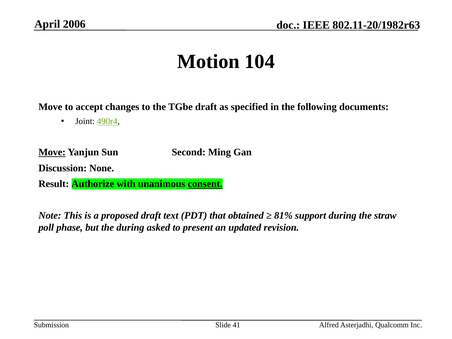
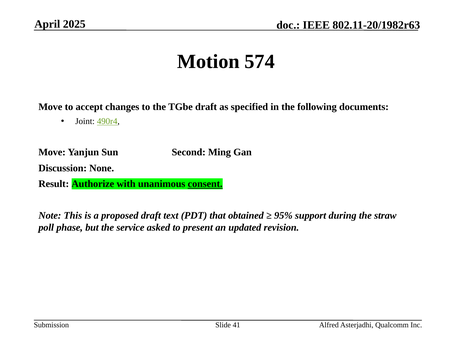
2006: 2006 -> 2025
104: 104 -> 574
Move at (52, 152) underline: present -> none
81%: 81% -> 95%
the during: during -> service
